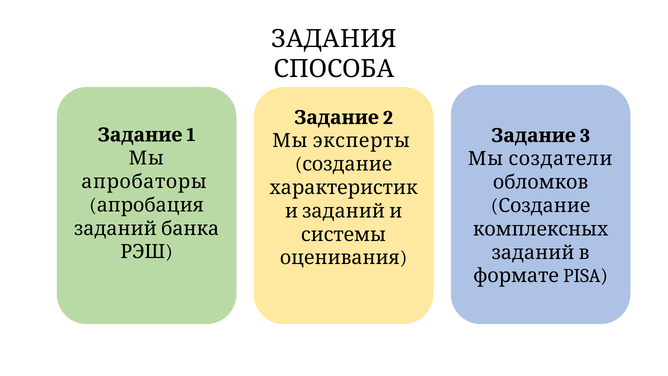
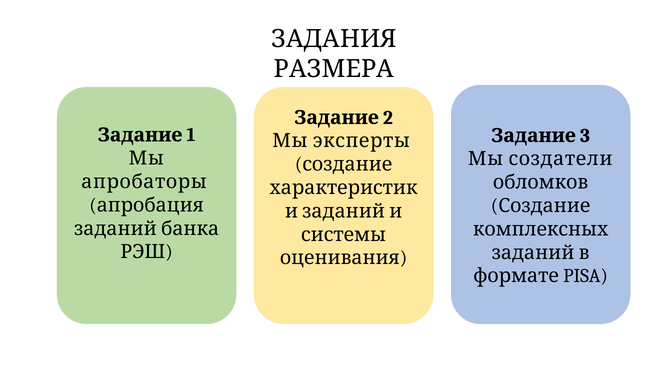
СПОСОБА: СПОСОБА -> РАЗМЕРА
